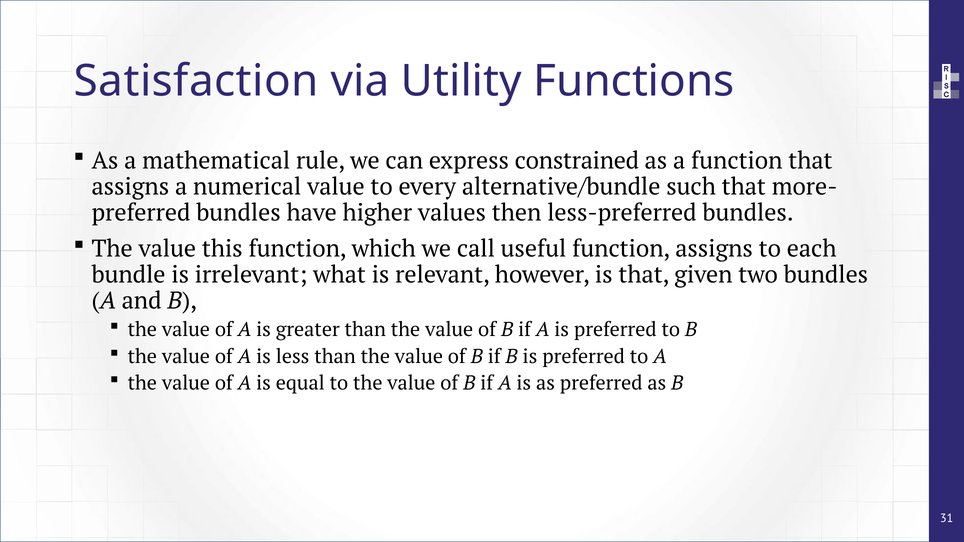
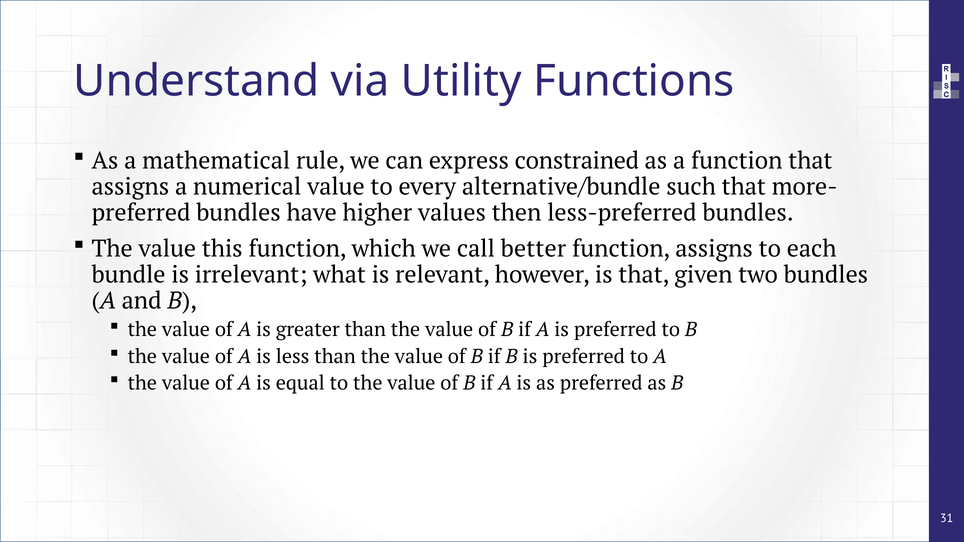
Satisfaction: Satisfaction -> Understand
useful: useful -> better
